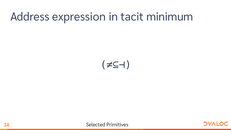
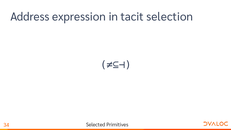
minimum: minimum -> selection
